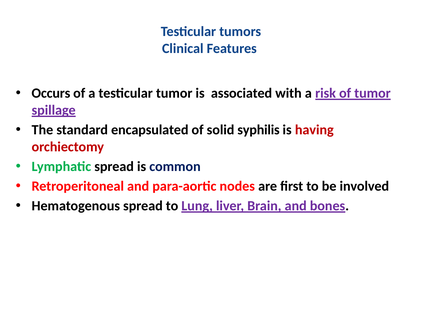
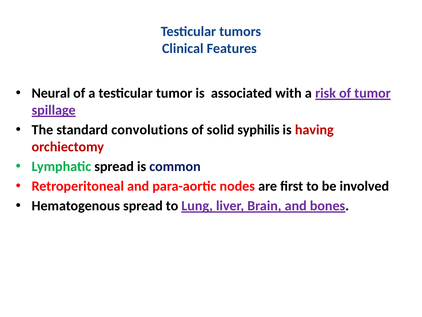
Occurs: Occurs -> Neural
encapsulated: encapsulated -> convolutions
